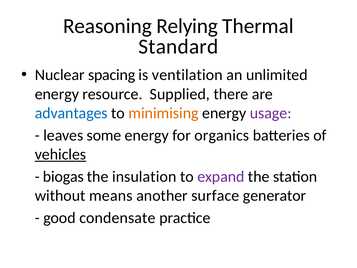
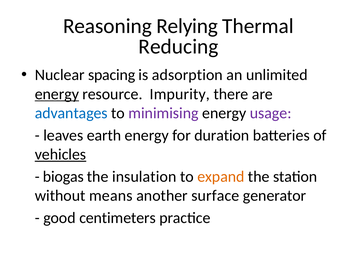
Standard: Standard -> Reducing
ventilation: ventilation -> adsorption
energy at (57, 94) underline: none -> present
Supplied: Supplied -> Impurity
minimising colour: orange -> purple
some: some -> earth
organics: organics -> duration
expand colour: purple -> orange
condensate: condensate -> centimeters
